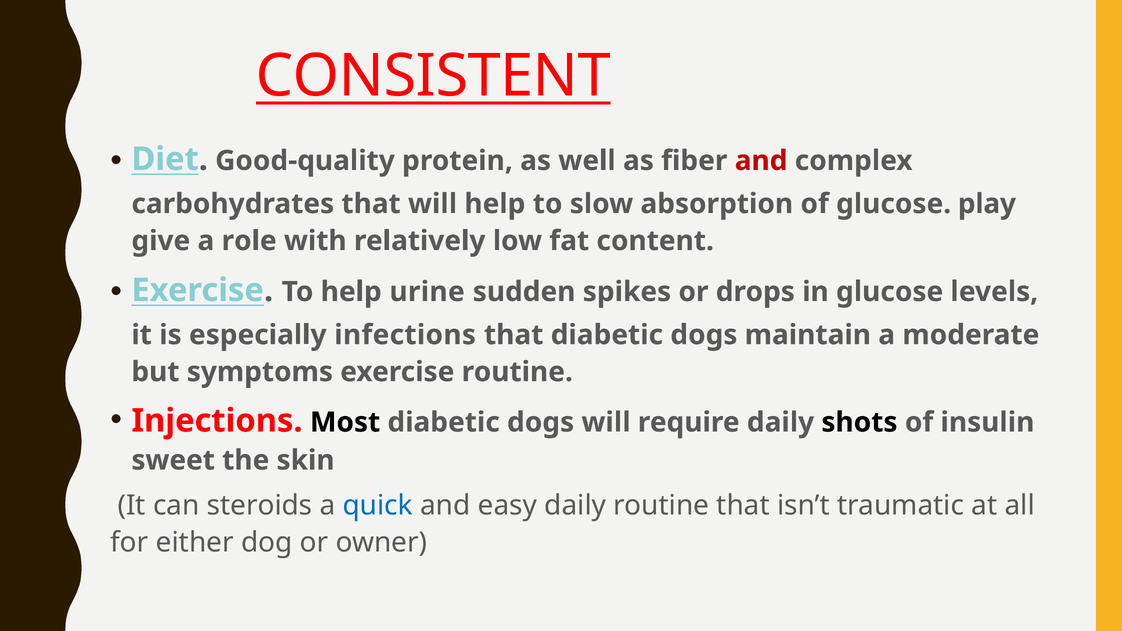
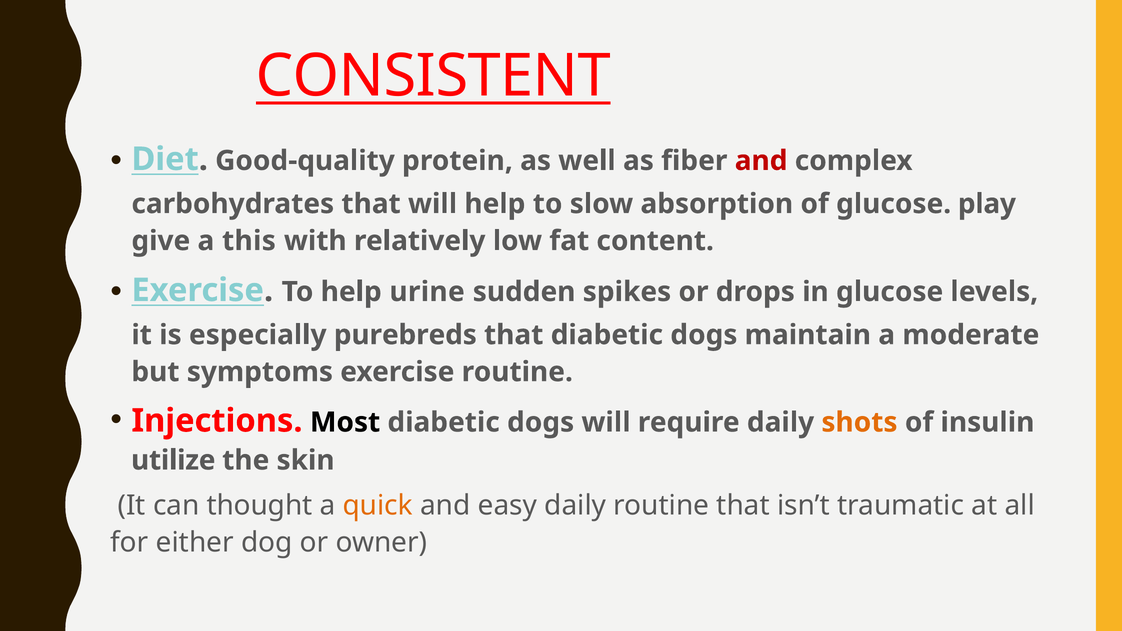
role: role -> this
infections: infections -> purebreds
shots colour: black -> orange
sweet: sweet -> utilize
steroids: steroids -> thought
quick colour: blue -> orange
